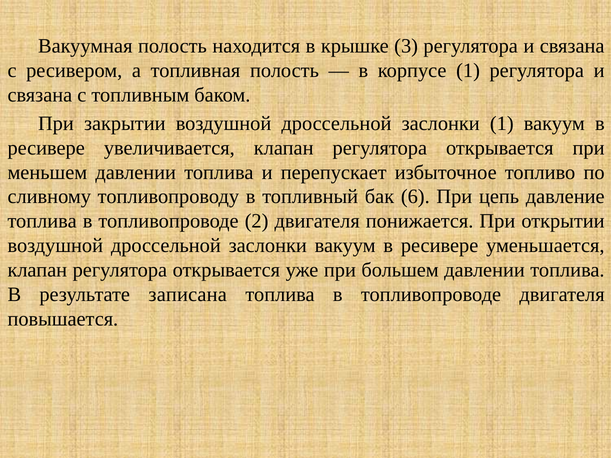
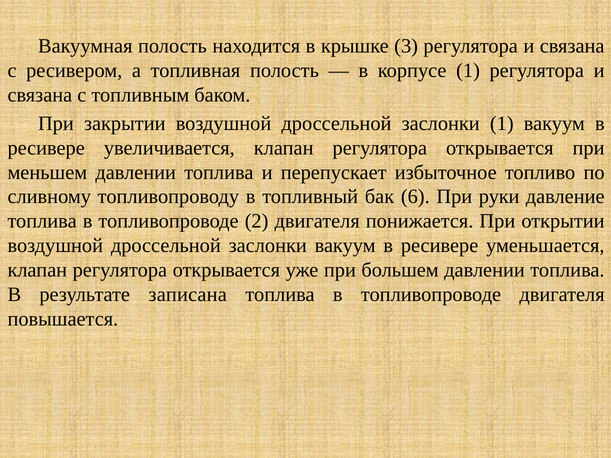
цепь: цепь -> руки
